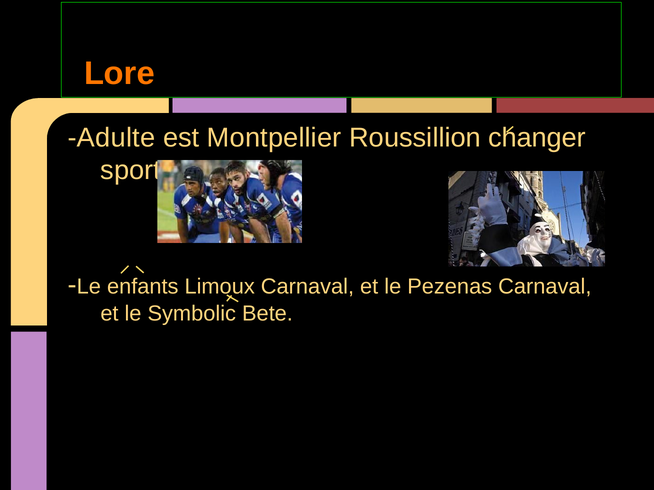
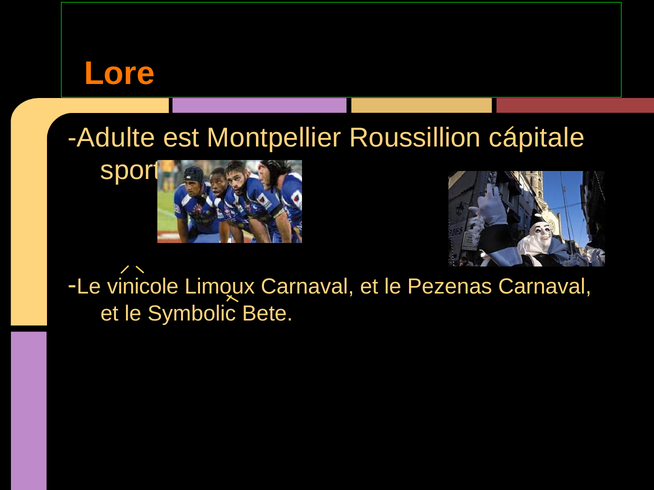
changer: changer -> capitale
enfants: enfants -> vinicole
